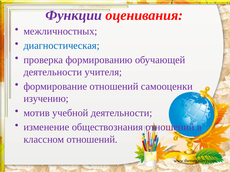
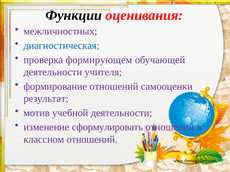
Функции colour: purple -> black
формированию: формированию -> формирующем
изучению: изучению -> результат
обществознания: обществознания -> сформулировать
